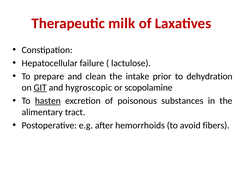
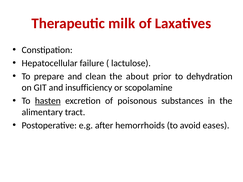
intake: intake -> about
GIT underline: present -> none
hygroscopic: hygroscopic -> insufficiency
fibers: fibers -> eases
